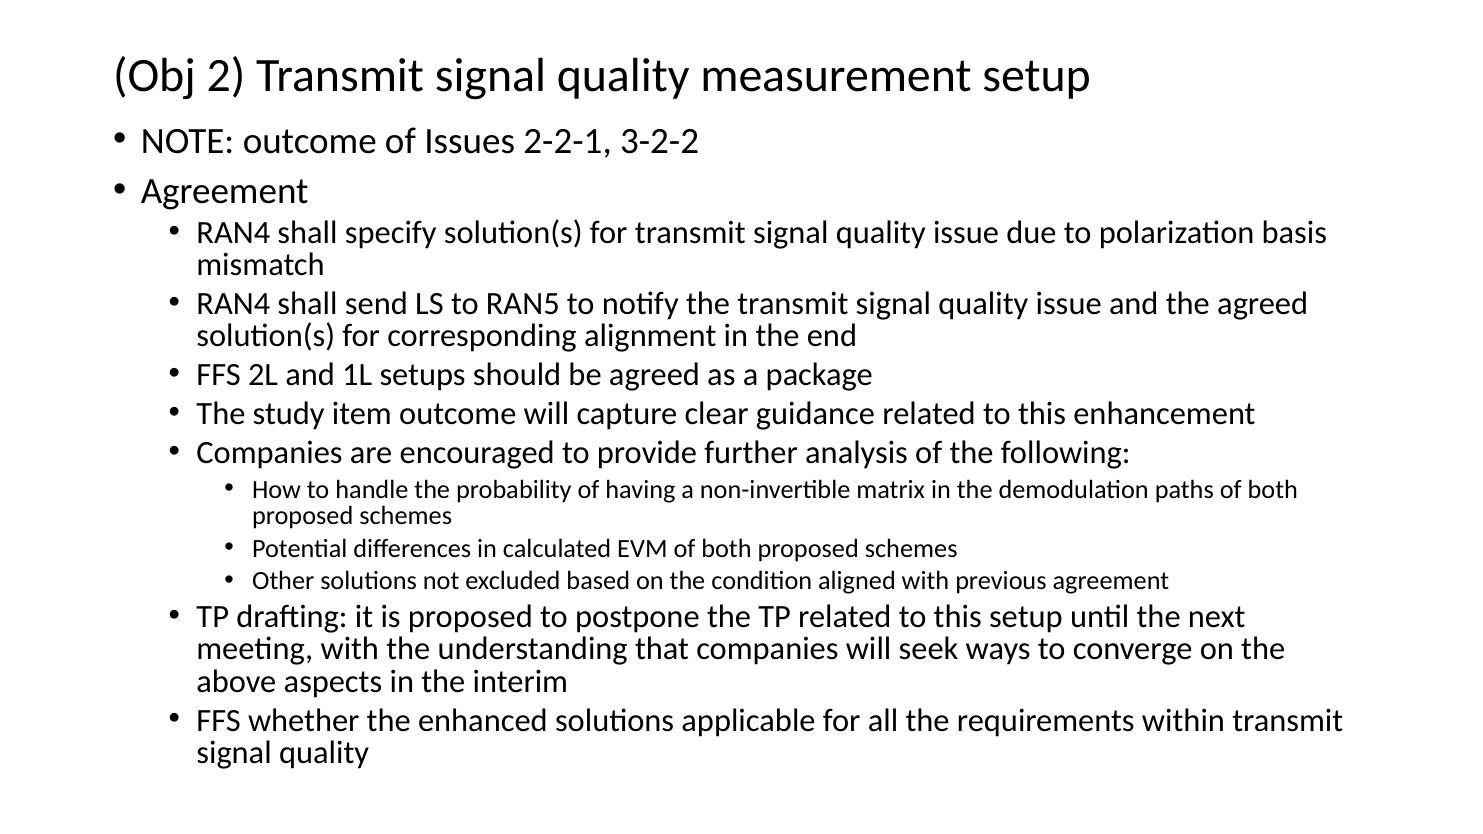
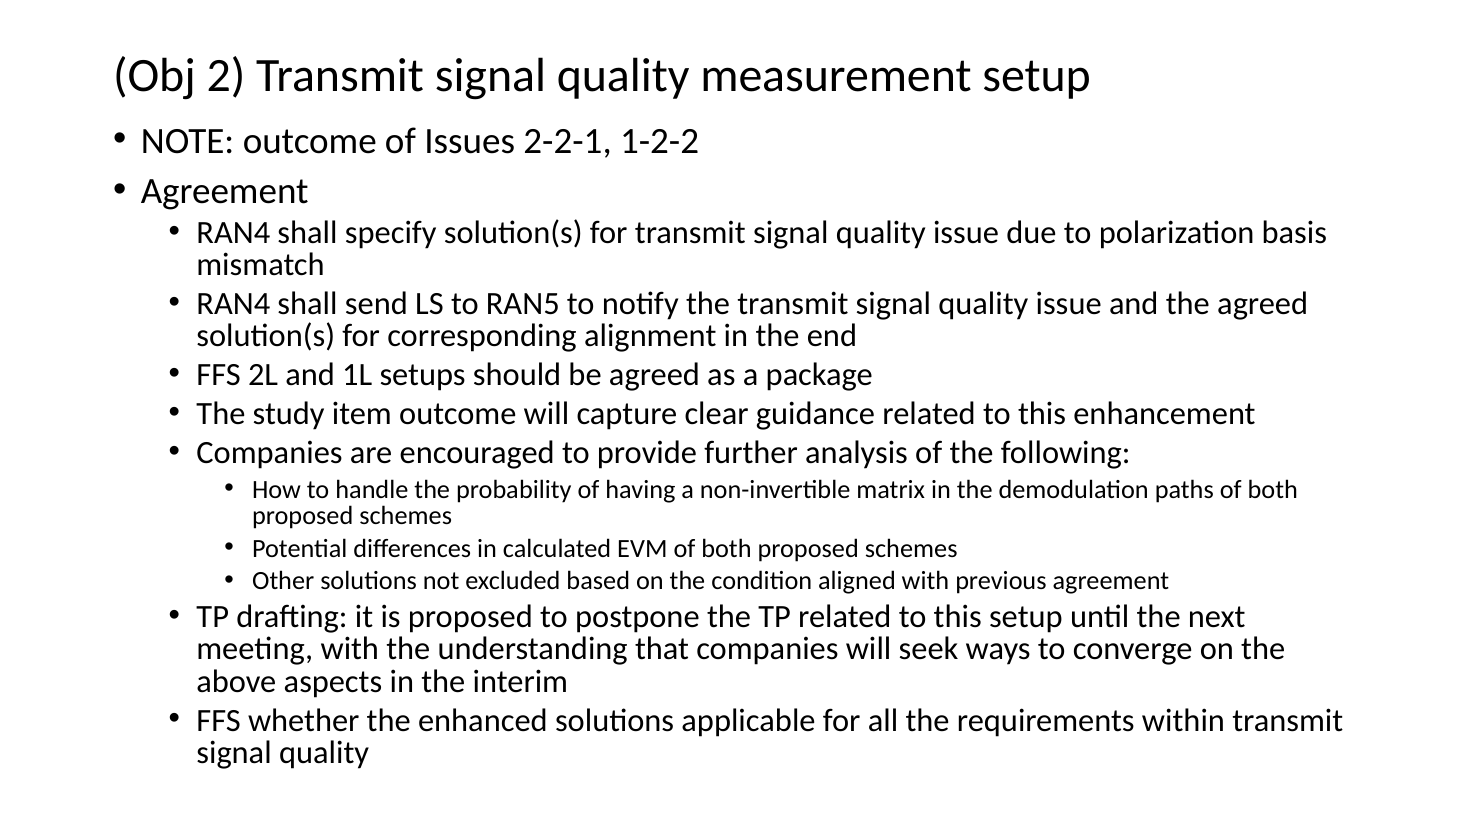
3-2-2: 3-2-2 -> 1-2-2
